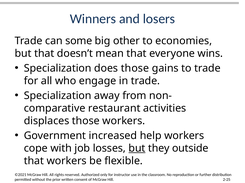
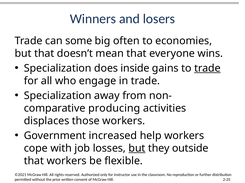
other: other -> often
does those: those -> inside
trade at (207, 68) underline: none -> present
restaurant: restaurant -> producing
